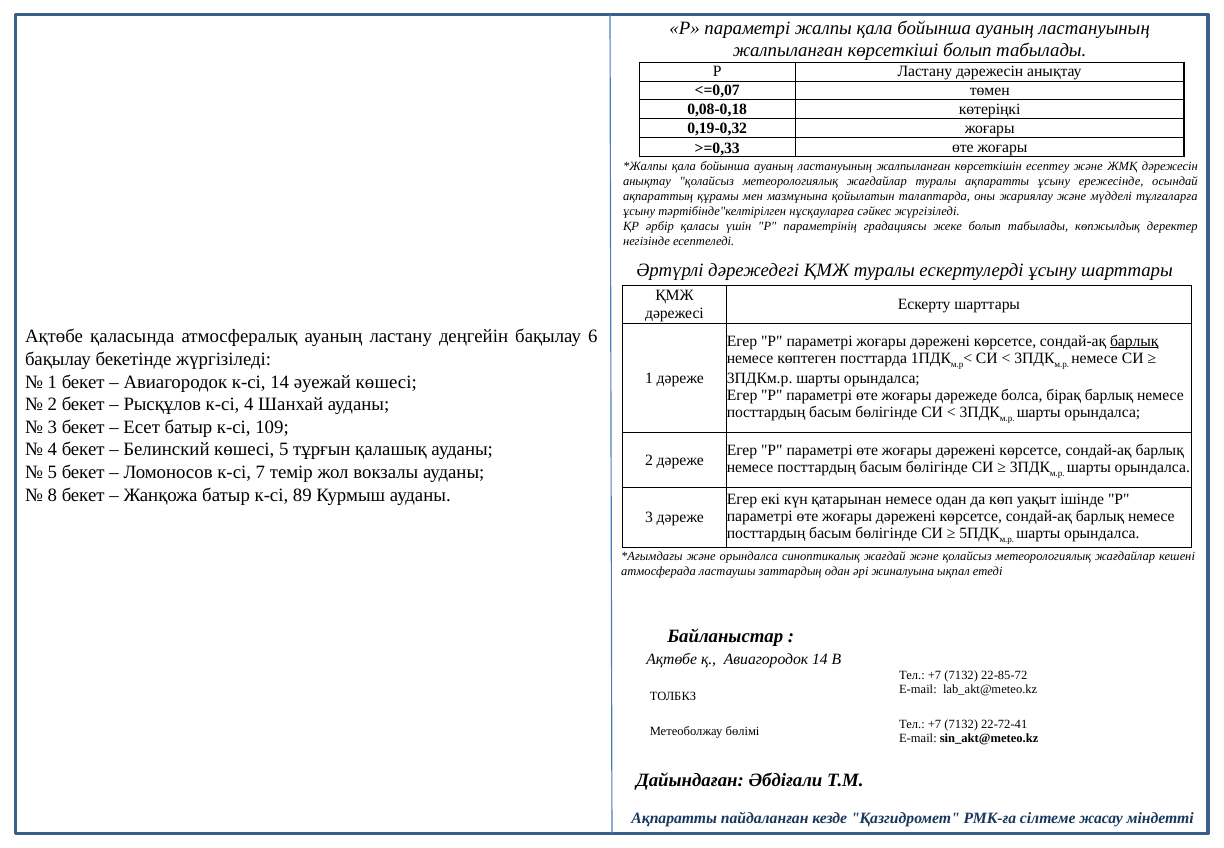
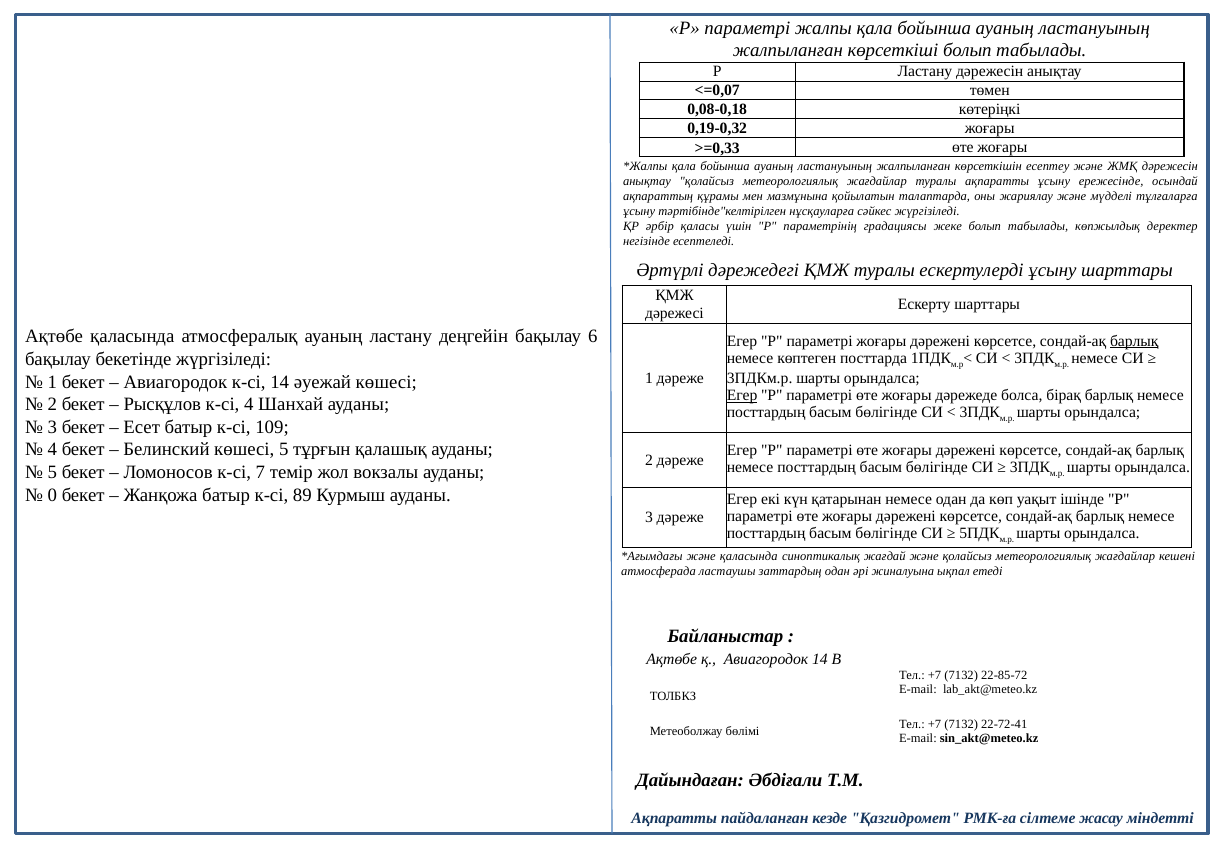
Егер at (742, 395) underline: none -> present
8: 8 -> 0
және орындалса: орындалса -> қаласында
